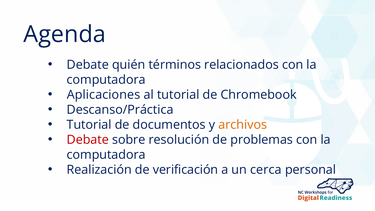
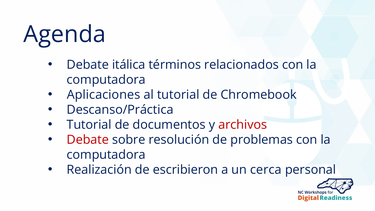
quién: quién -> itálica
archivos colour: orange -> red
verificación: verificación -> escribieron
